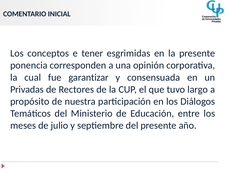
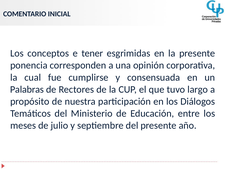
garantizar: garantizar -> cumplirse
Privadas: Privadas -> Palabras
